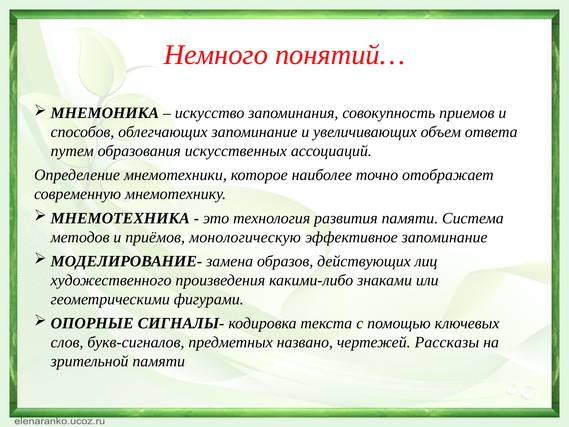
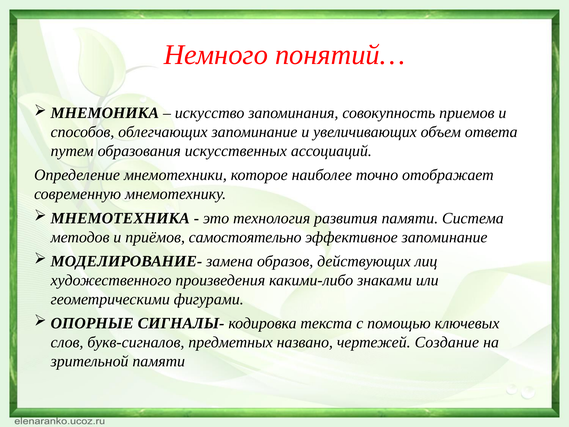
монологическую: монологическую -> самостоятельно
Рассказы: Рассказы -> Создание
